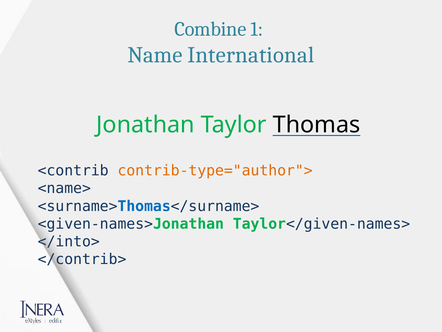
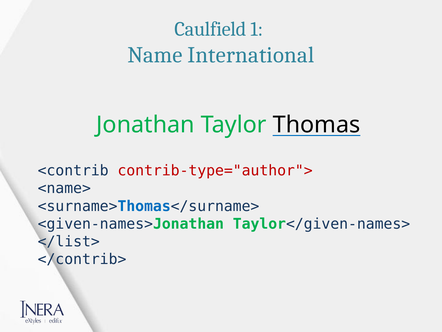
Combine: Combine -> Caulfield
contrib-type="author"> colour: orange -> red
</into>: </into> -> </list>
